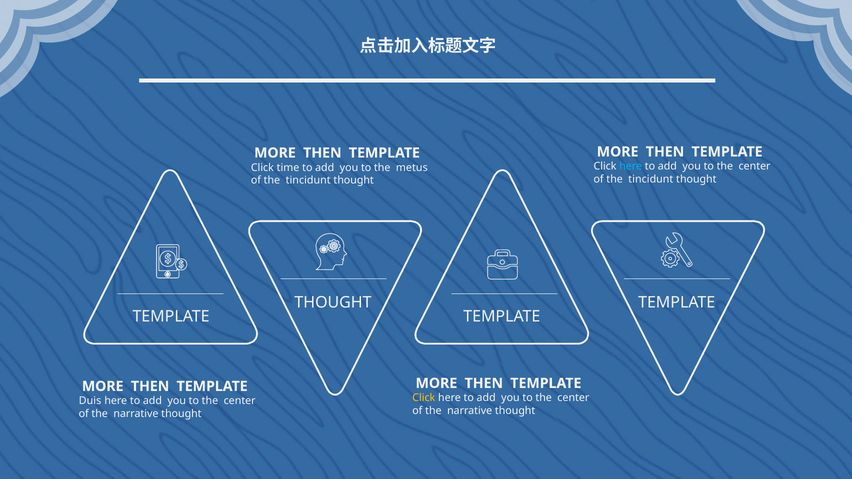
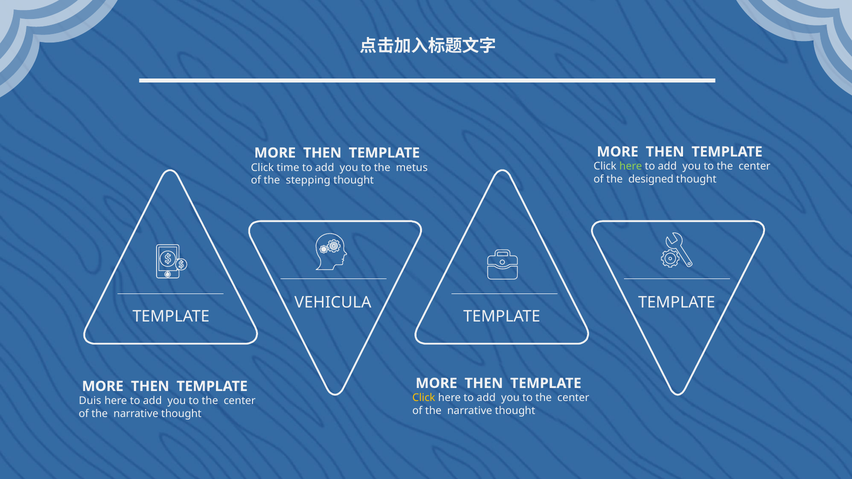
here at (631, 167) colour: light blue -> light green
tincidunt at (651, 179): tincidunt -> designed
tincidunt at (308, 180): tincidunt -> stepping
THOUGHT at (333, 303): THOUGHT -> VEHICULA
